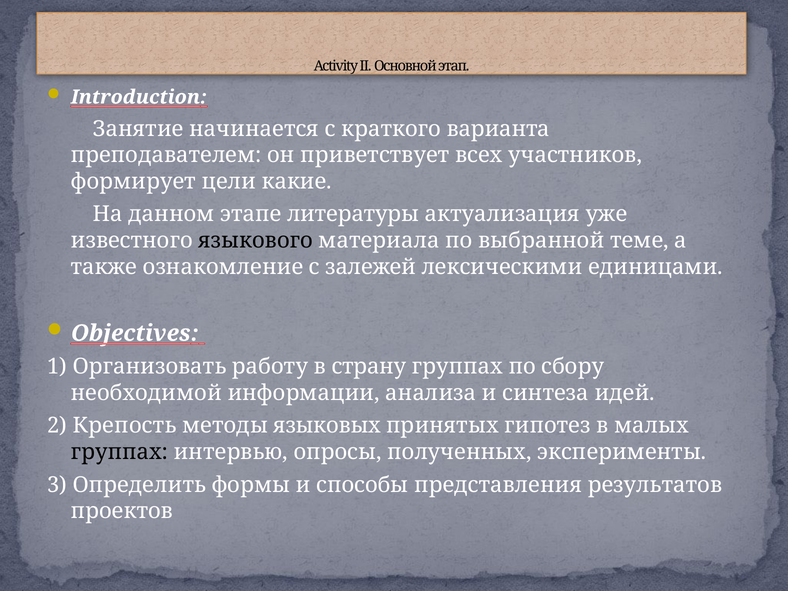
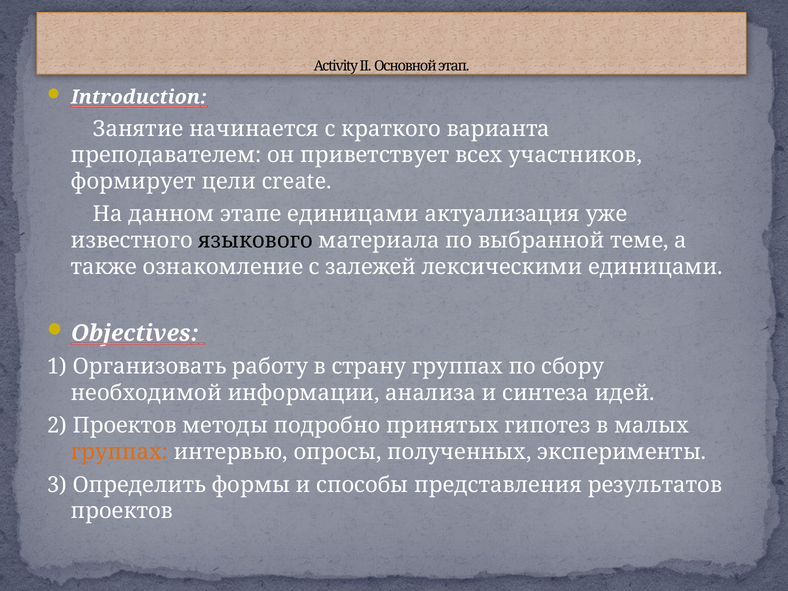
какие: какие -> create
этапе литературы: литературы -> единицами
2 Крепость: Крепость -> Проектов
языковых: языковых -> подробно
группах at (119, 452) colour: black -> orange
